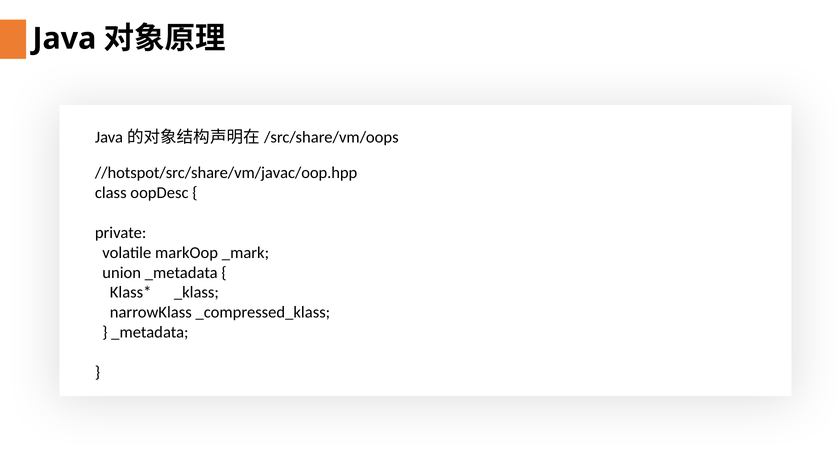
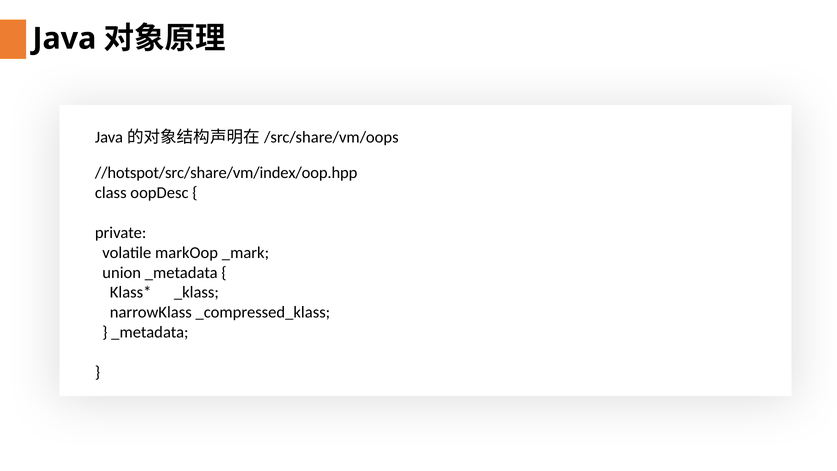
//hotspot/src/share/vm/javac/oop.hpp: //hotspot/src/share/vm/javac/oop.hpp -> //hotspot/src/share/vm/index/oop.hpp
